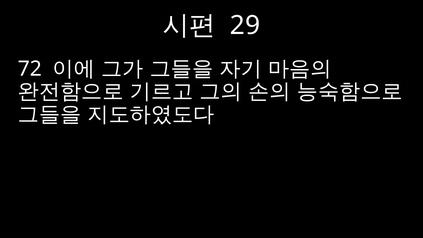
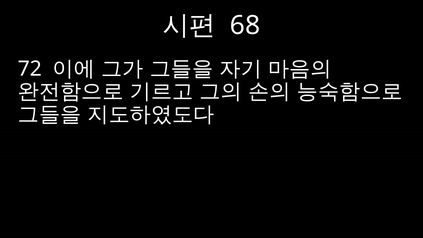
29: 29 -> 68
